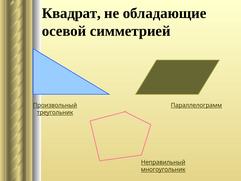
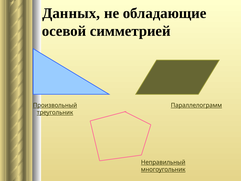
Квадрат: Квадрат -> Данных
